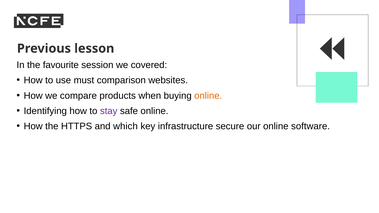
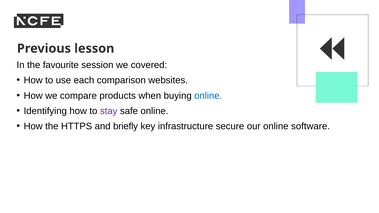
must: must -> each
online at (208, 96) colour: orange -> blue
which: which -> briefly
